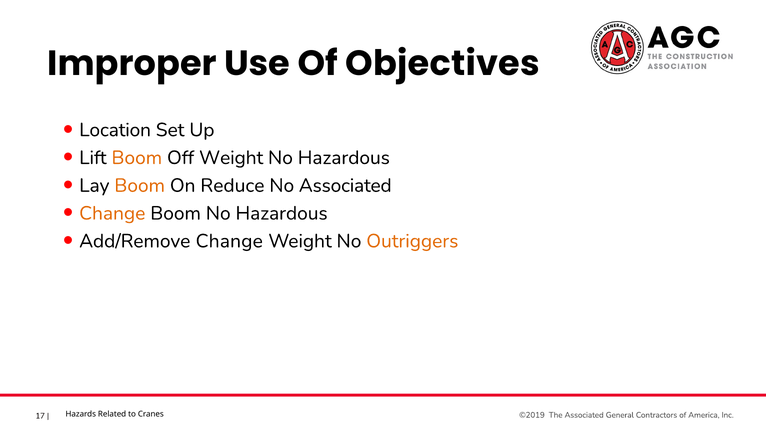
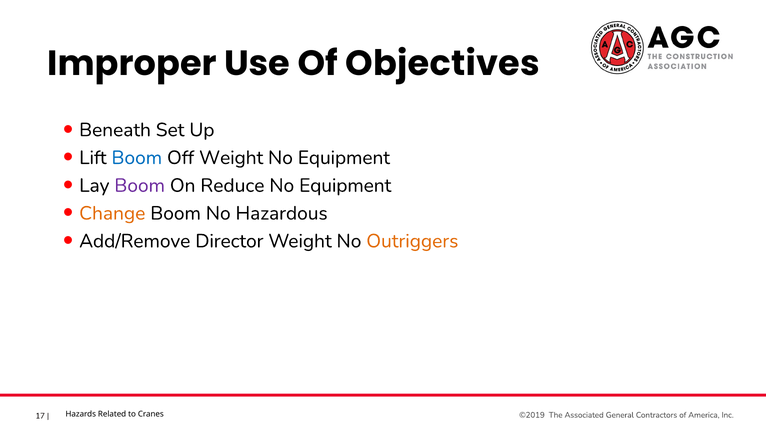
Location: Location -> Beneath
Boom at (137, 158) colour: orange -> blue
Hazardous at (344, 158): Hazardous -> Equipment
Boom at (140, 185) colour: orange -> purple
Associated at (345, 185): Associated -> Equipment
Add/Remove Change: Change -> Director
